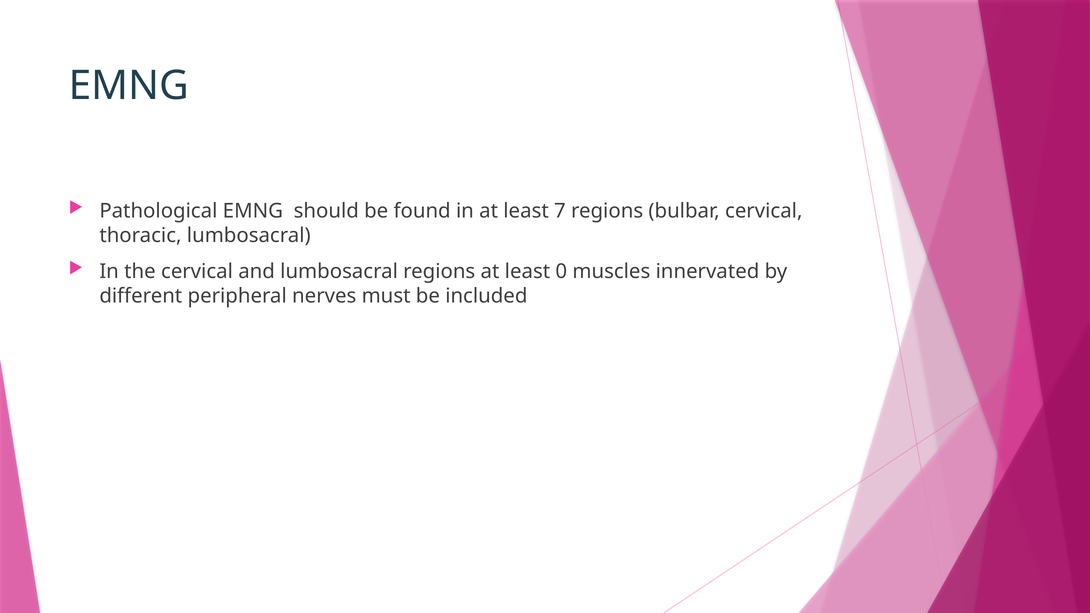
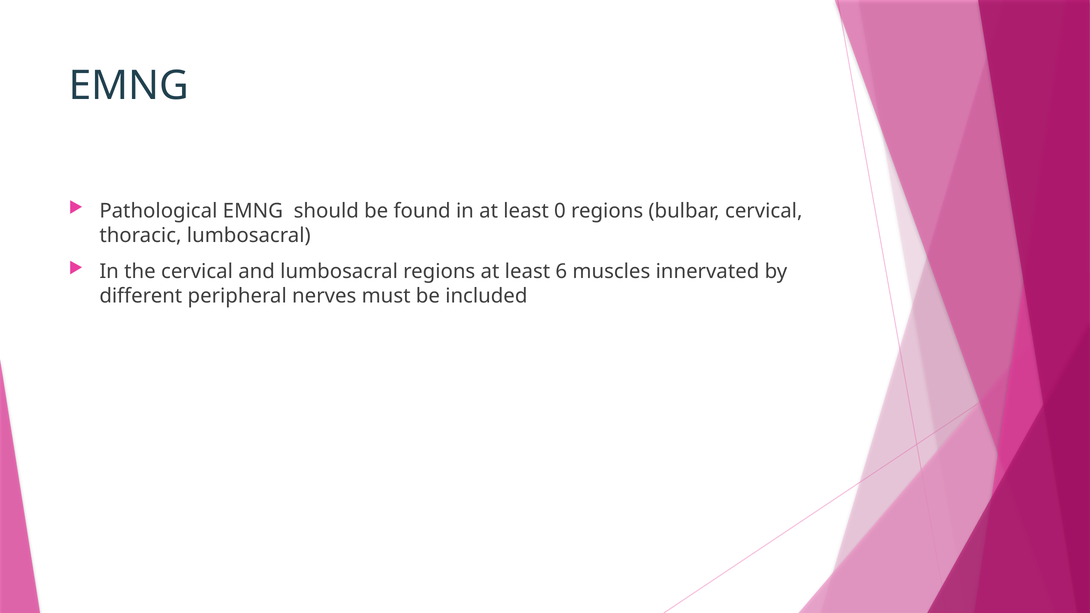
7: 7 -> 0
0: 0 -> 6
